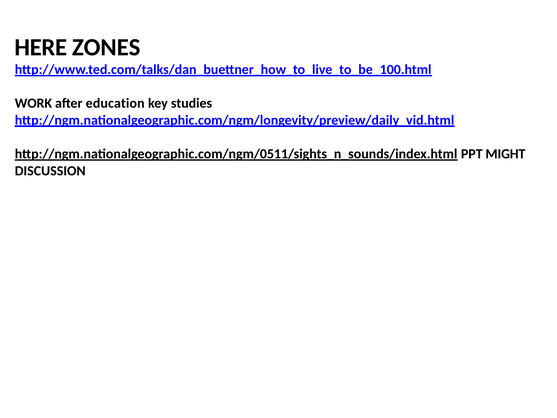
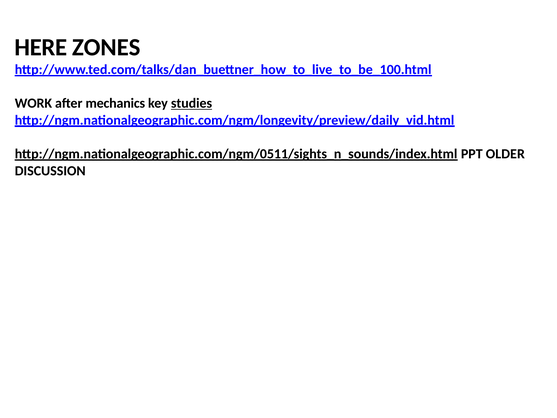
education: education -> mechanics
studies underline: none -> present
MIGHT: MIGHT -> OLDER
